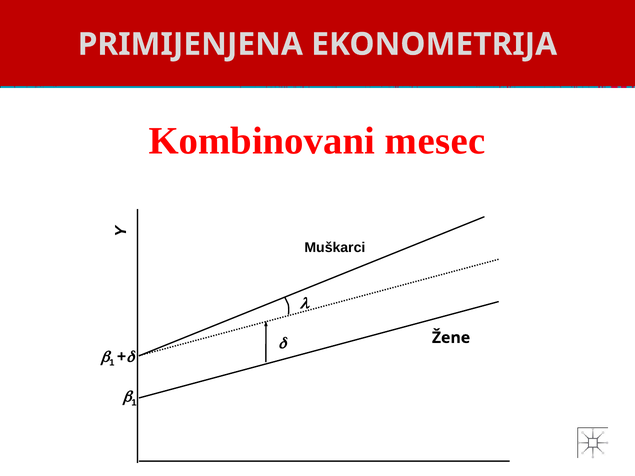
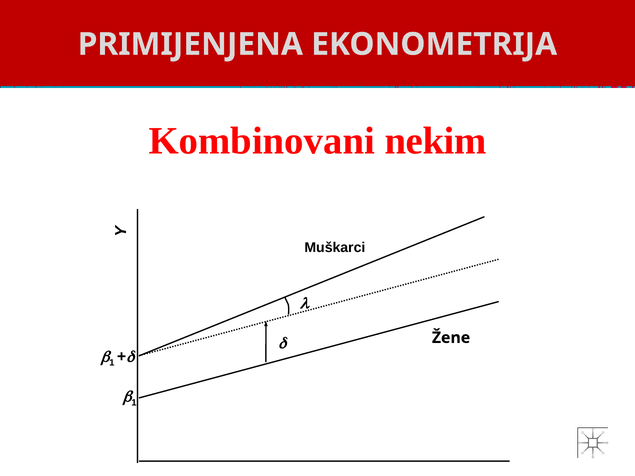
mesec: mesec -> nekim
